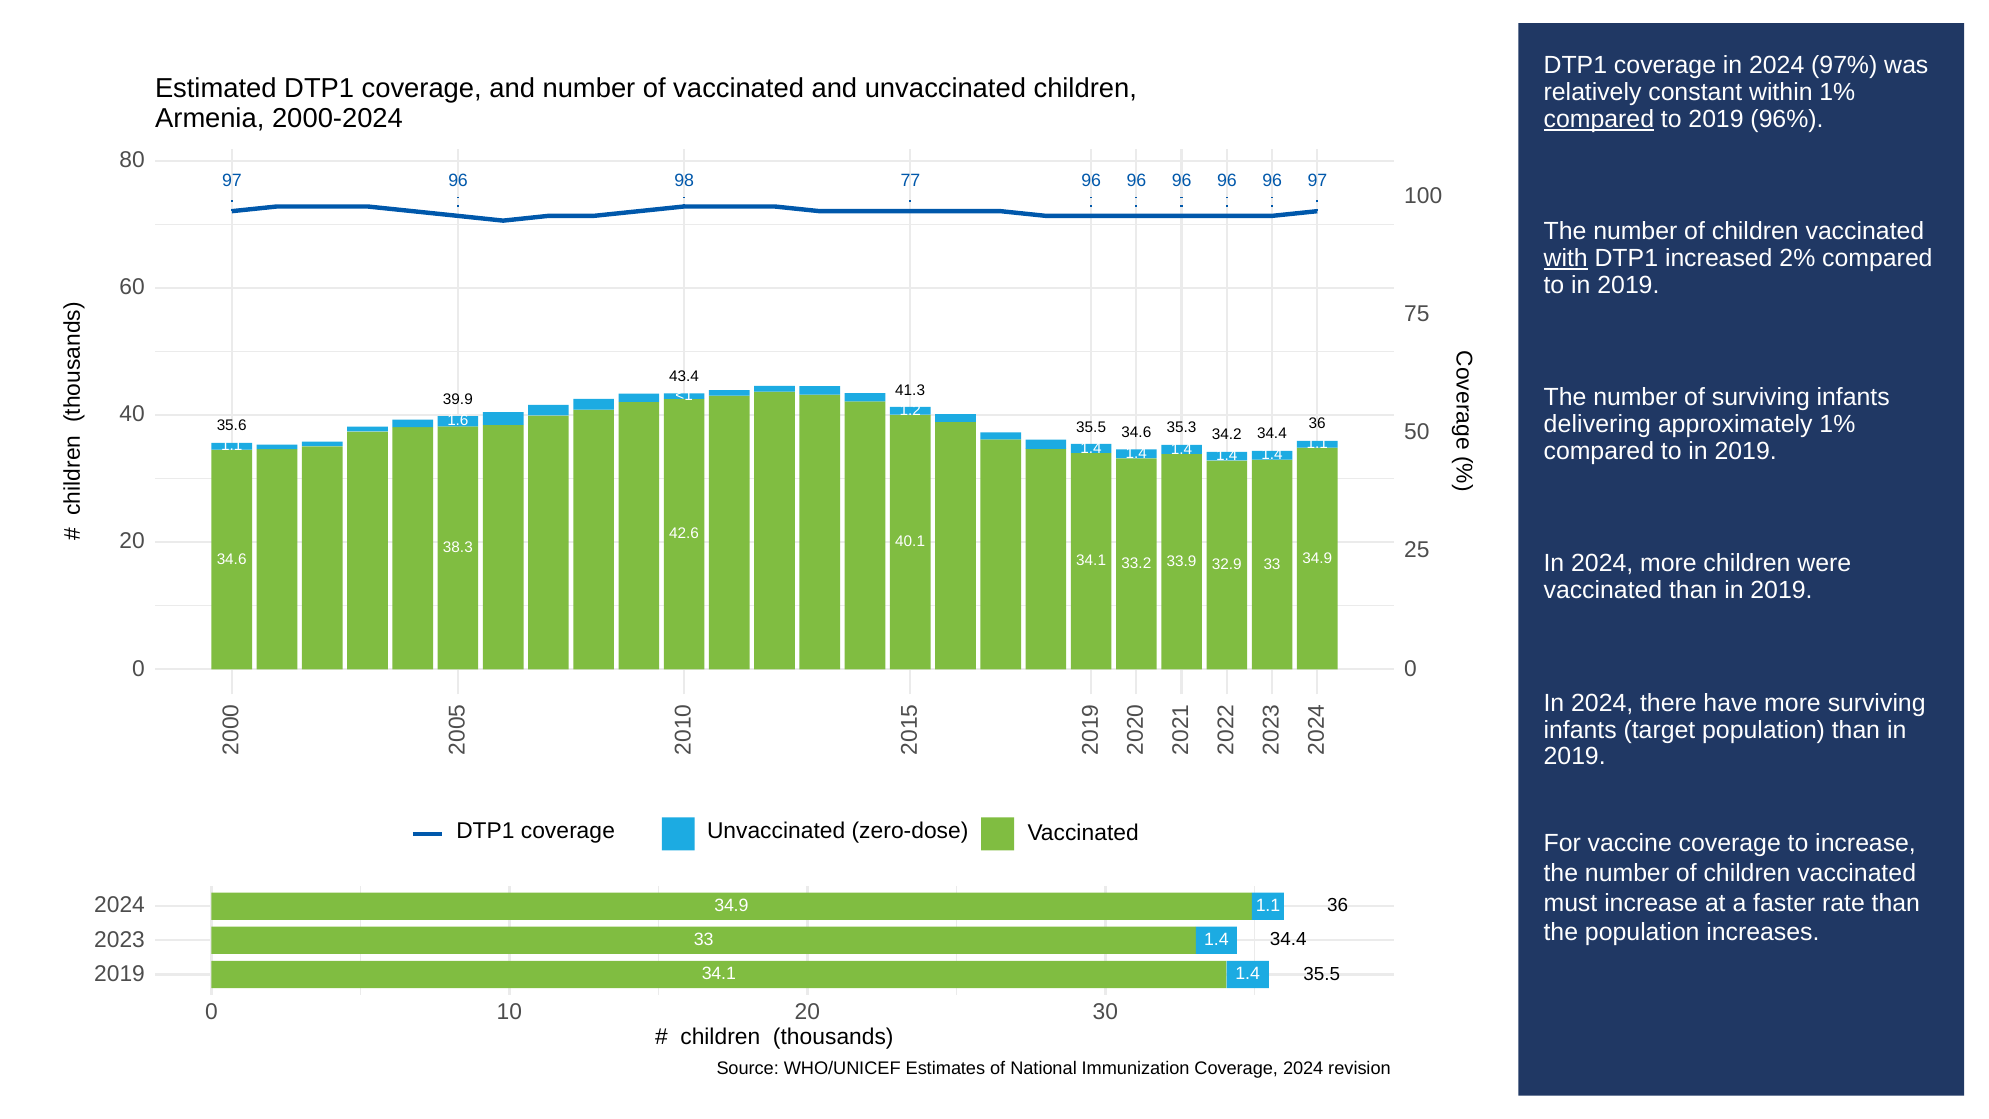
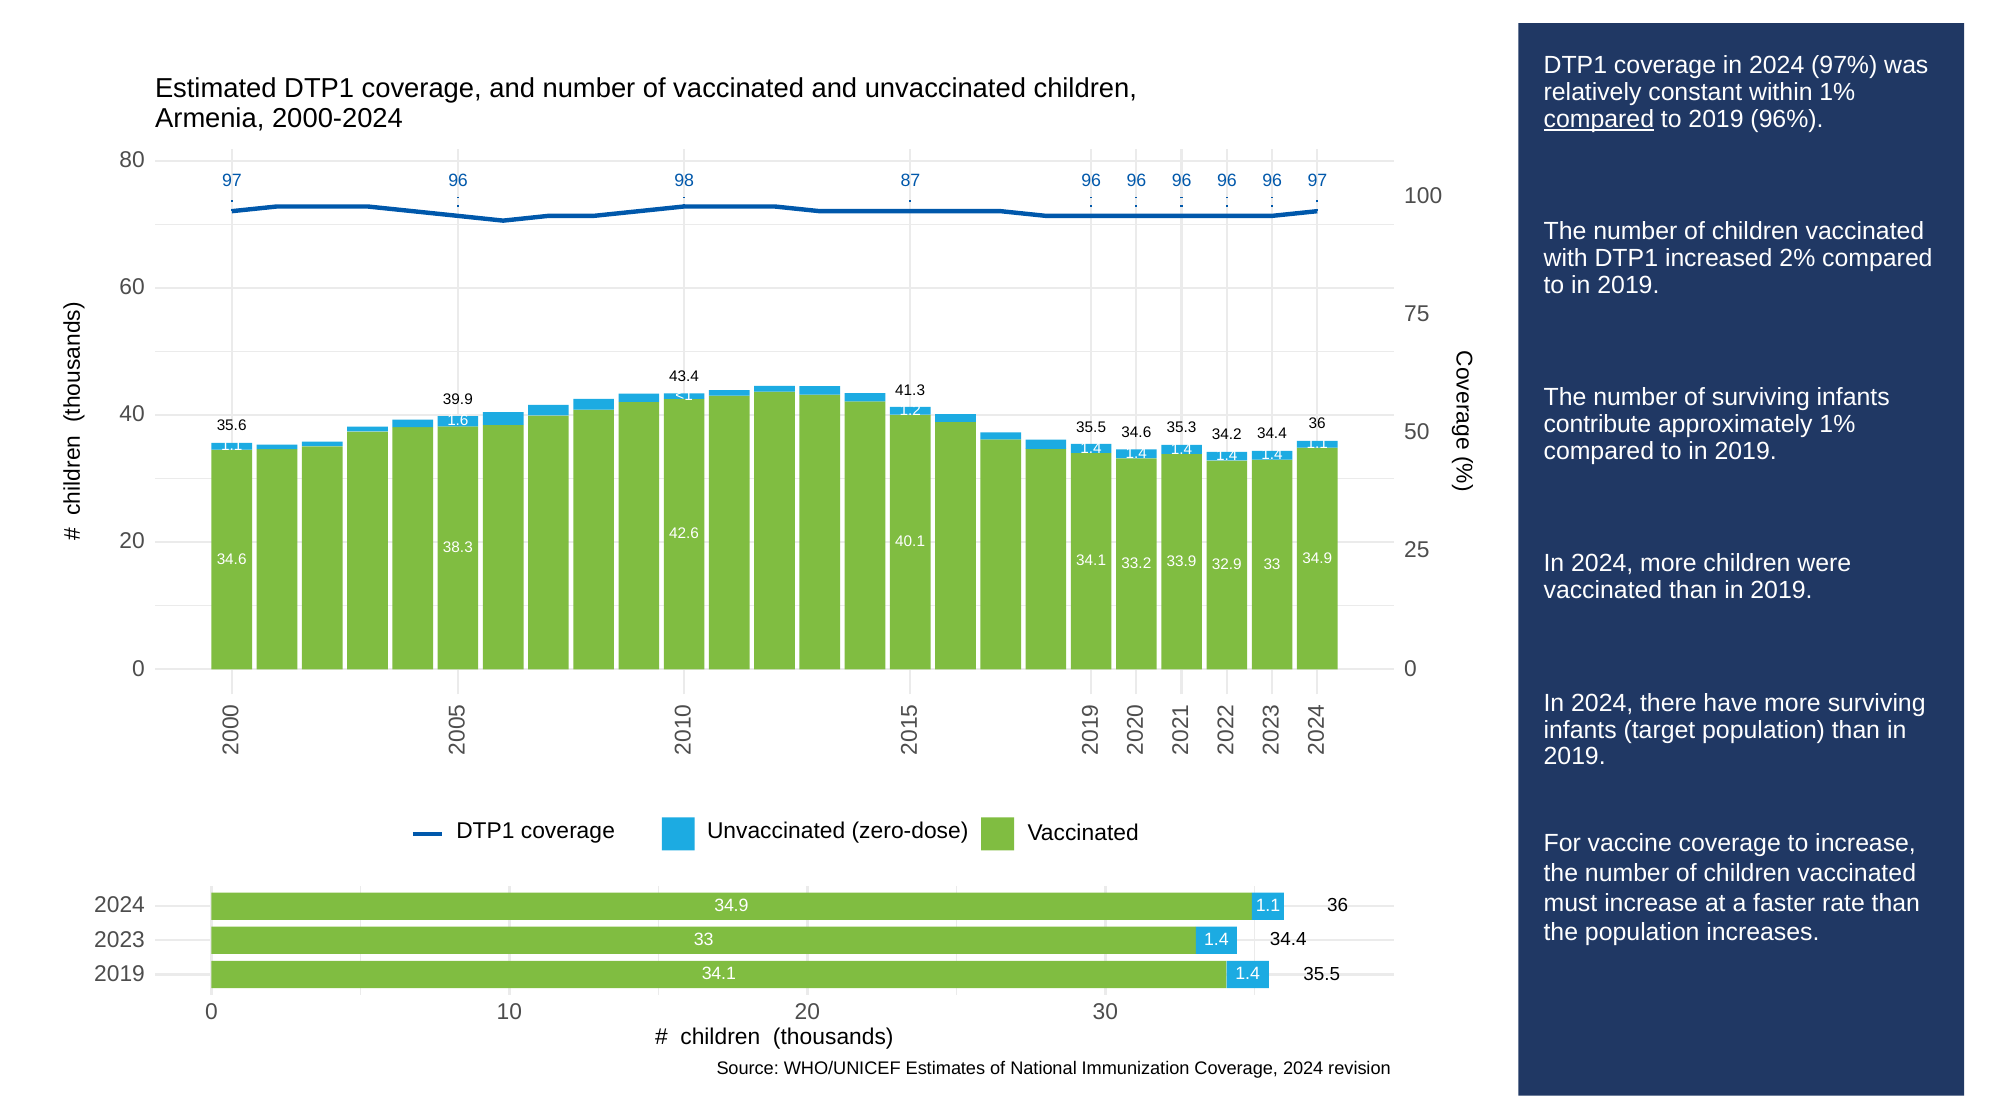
77: 77 -> 87
with underline: present -> none
delivering: delivering -> contribute
